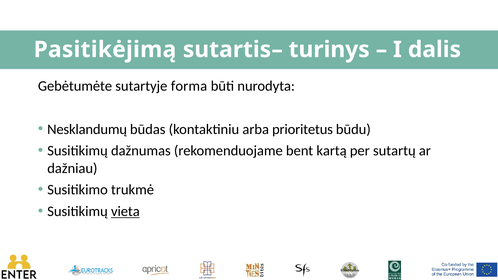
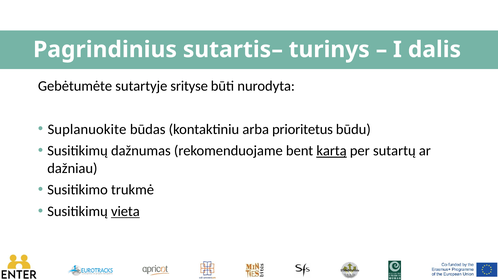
Pasitikėjimą: Pasitikėjimą -> Pagrindinius
forma: forma -> srityse
Nesklandumų: Nesklandumų -> Suplanuokite
kartą underline: none -> present
